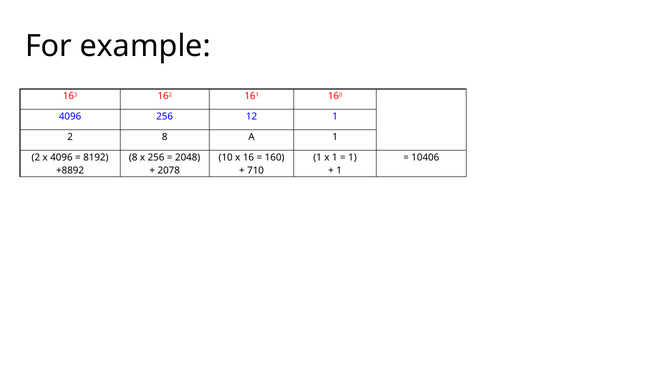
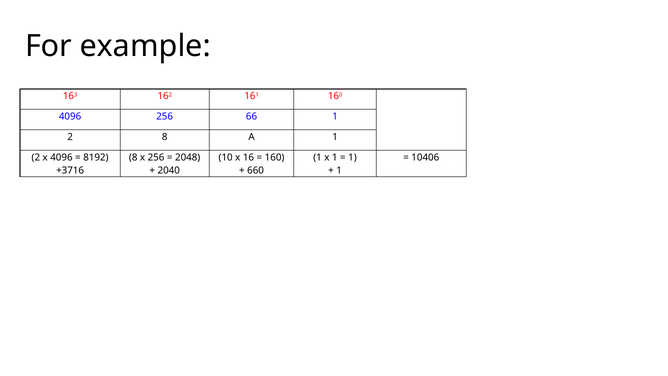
12: 12 -> 66
+8892: +8892 -> +3716
2078: 2078 -> 2040
710: 710 -> 660
